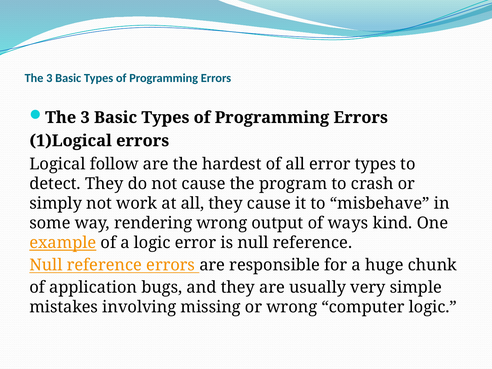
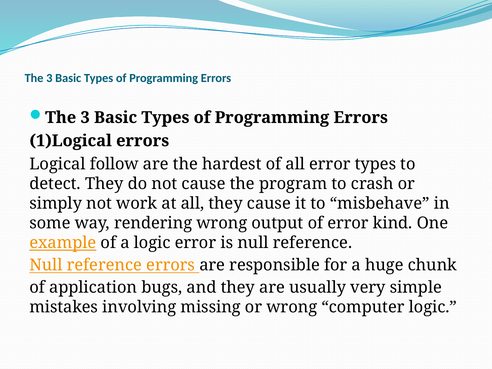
of ways: ways -> error
